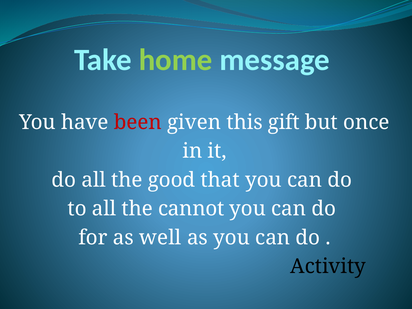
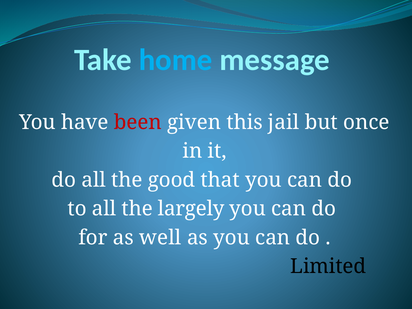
home colour: light green -> light blue
gift: gift -> jail
cannot: cannot -> largely
Activity: Activity -> Limited
